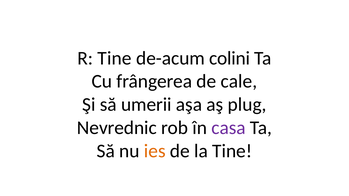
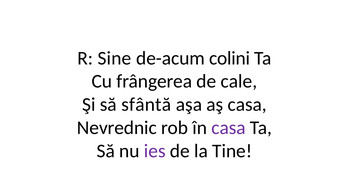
R Tine: Tine -> Sine
umerii: umerii -> sfântă
aş plug: plug -> casa
ies colour: orange -> purple
